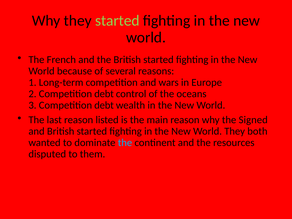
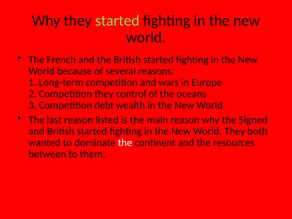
2 Competition debt: debt -> they
the at (125, 143) colour: light blue -> white
disputed: disputed -> between
